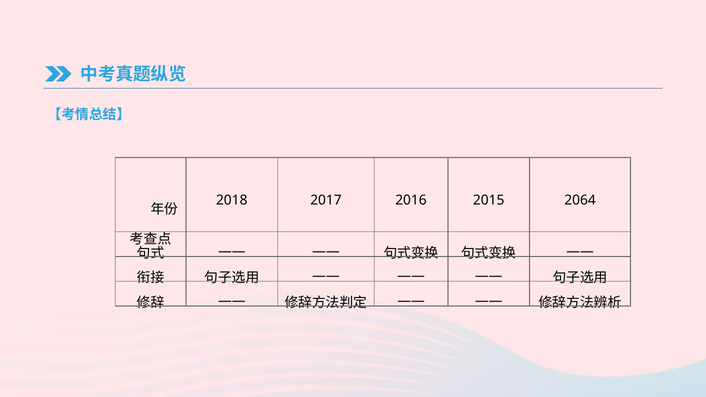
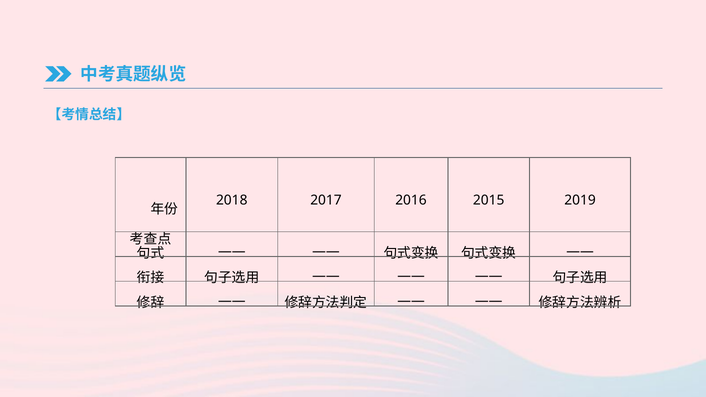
2064: 2064 -> 2019
